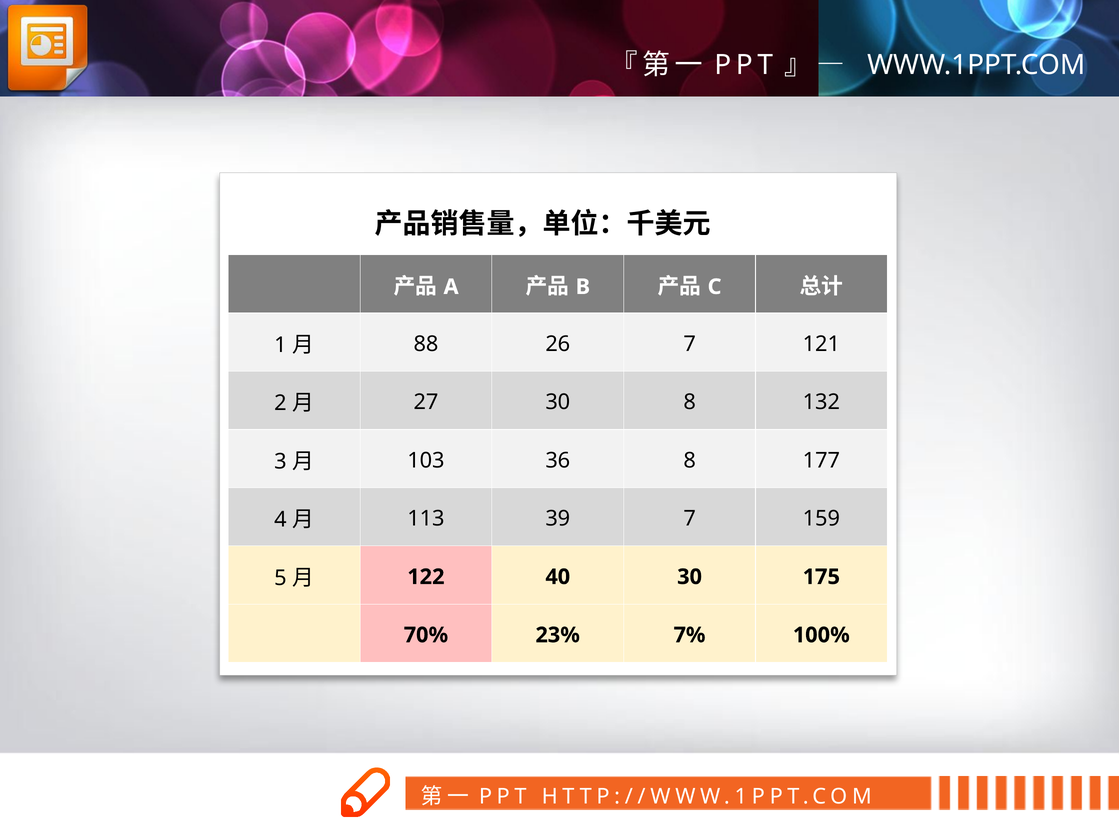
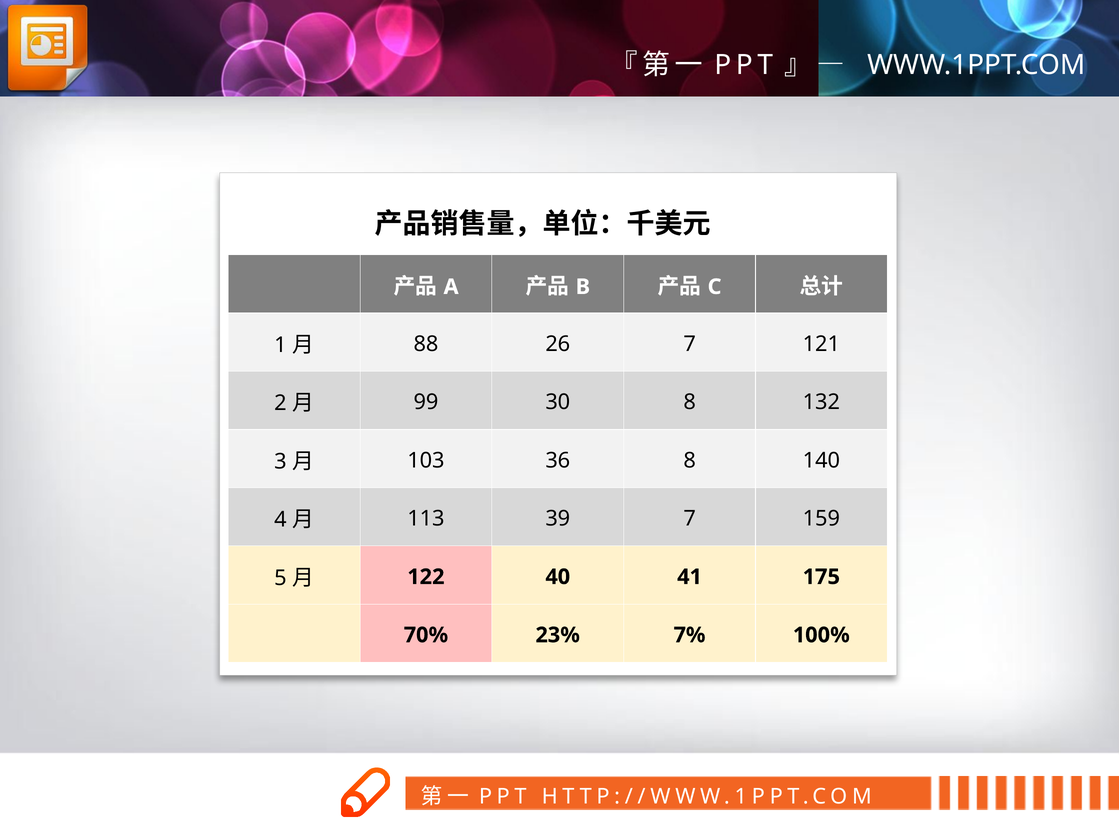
27: 27 -> 99
177: 177 -> 140
40 30: 30 -> 41
